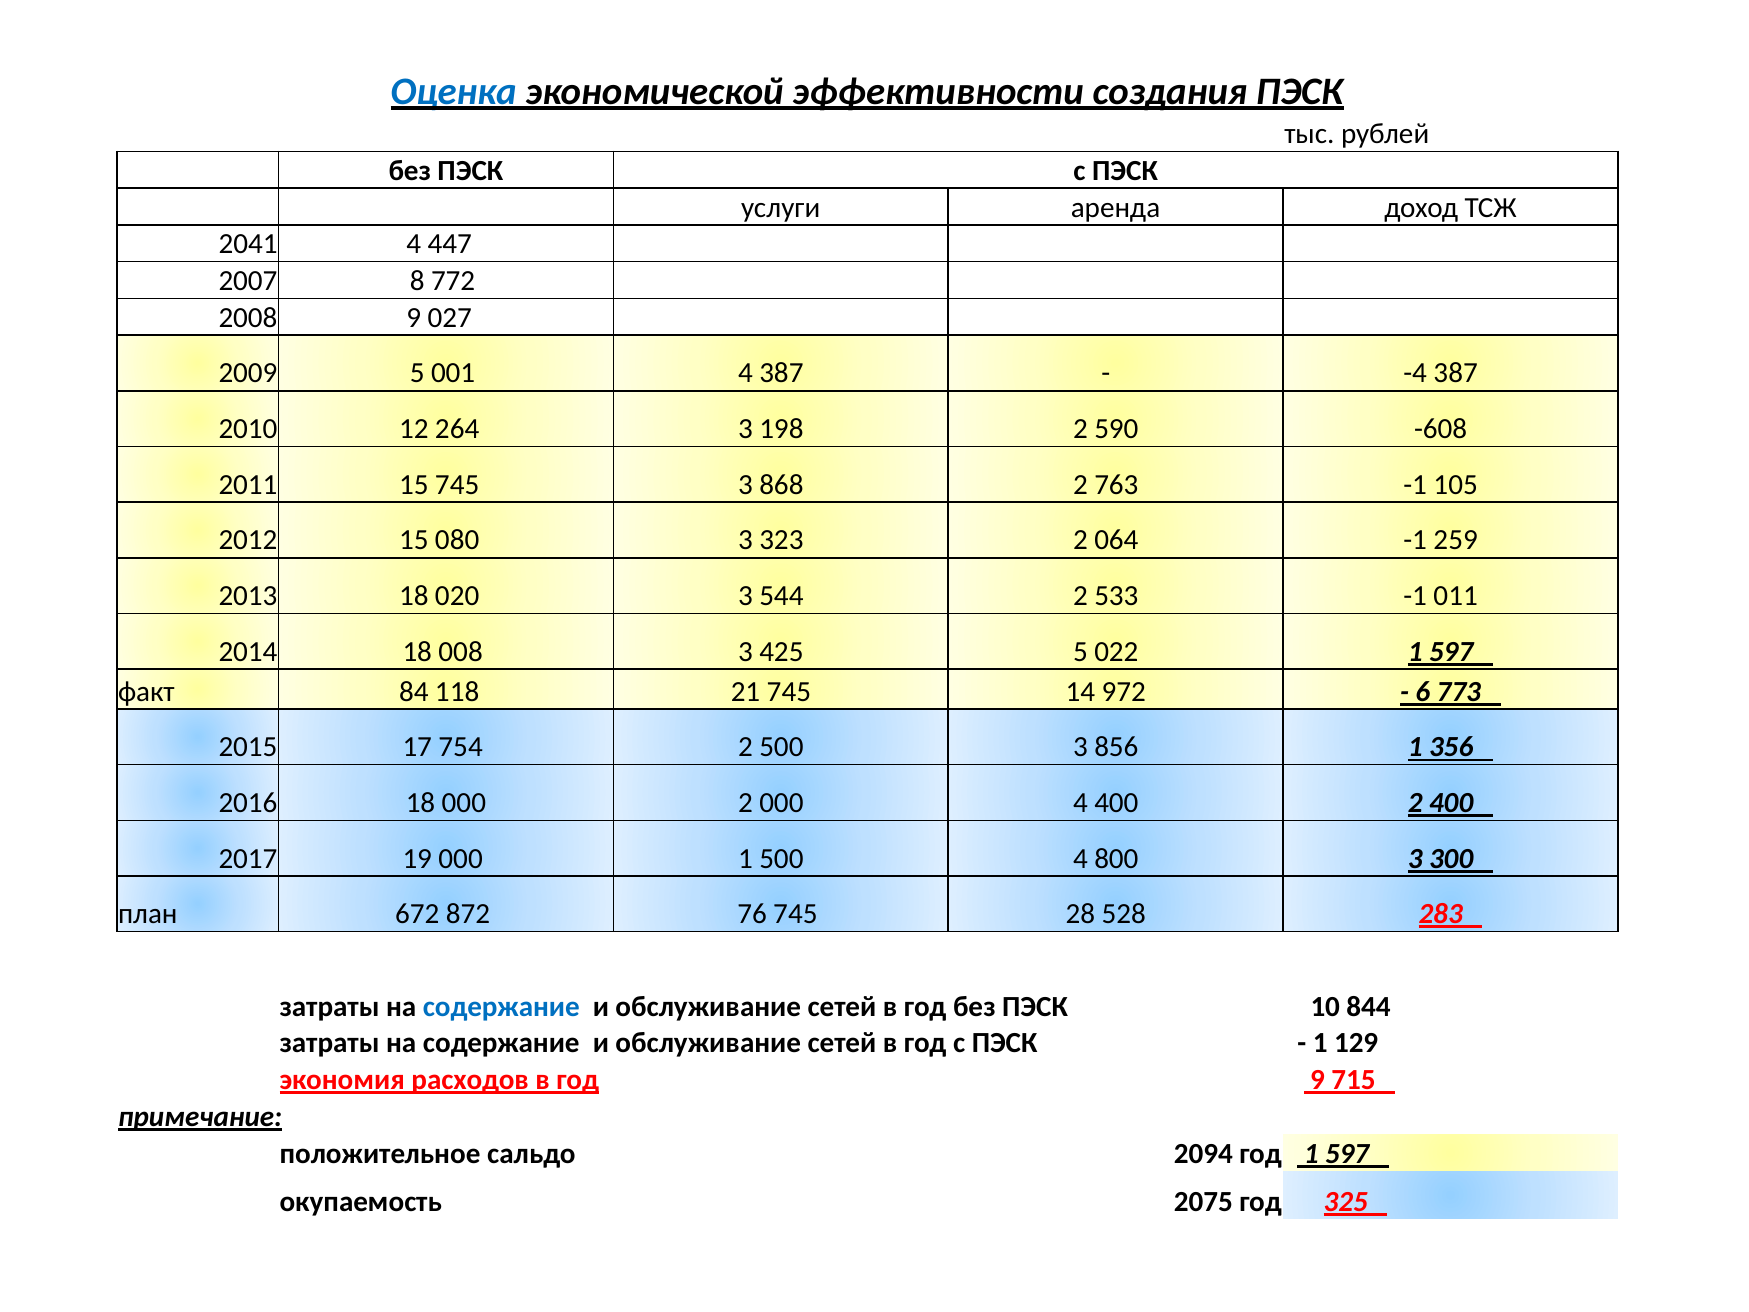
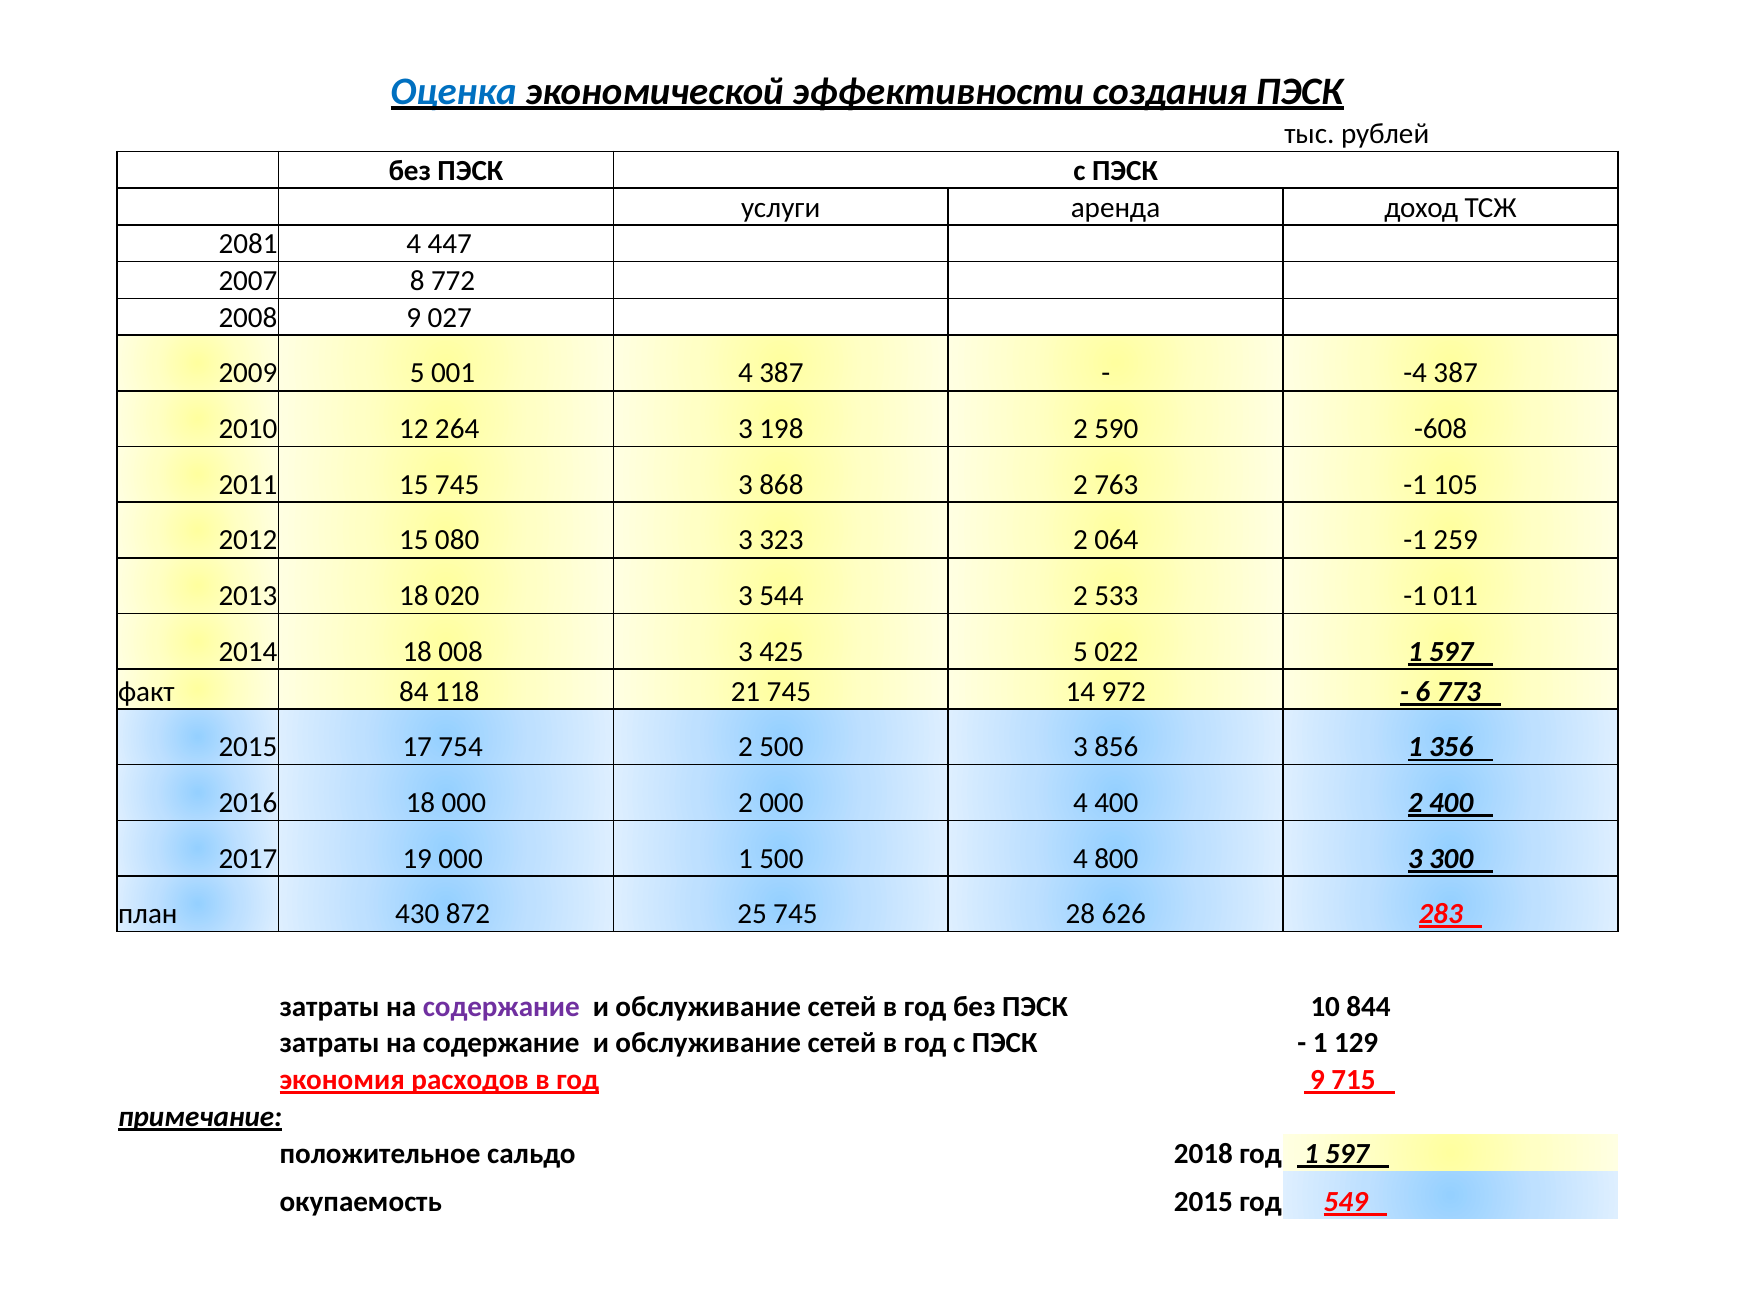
2041: 2041 -> 2081
672: 672 -> 430
76: 76 -> 25
528: 528 -> 626
содержание at (501, 1006) colour: blue -> purple
2094: 2094 -> 2018
окупаемость 2075: 2075 -> 2015
325: 325 -> 549
